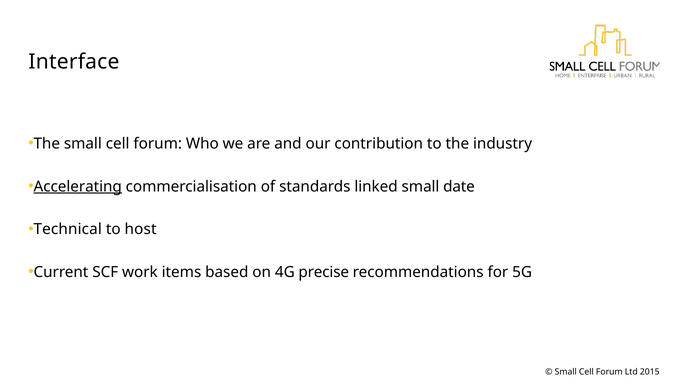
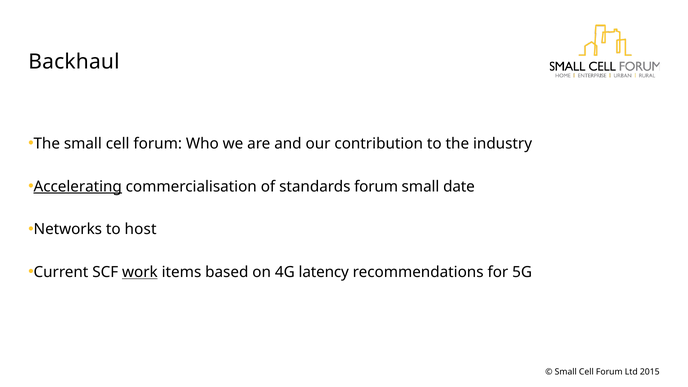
Interface: Interface -> Backhaul
standards linked: linked -> forum
Technical: Technical -> Networks
work underline: none -> present
precise: precise -> latency
